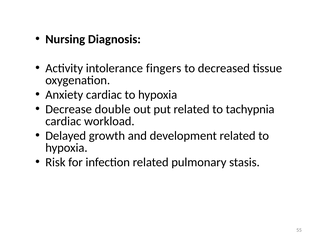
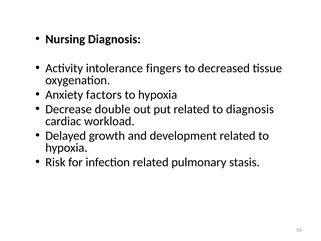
Anxiety cardiac: cardiac -> factors
to tachypnia: tachypnia -> diagnosis
